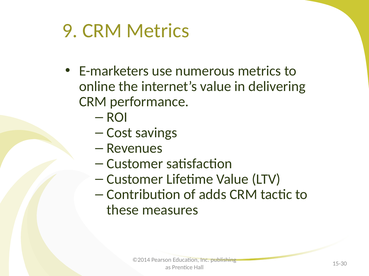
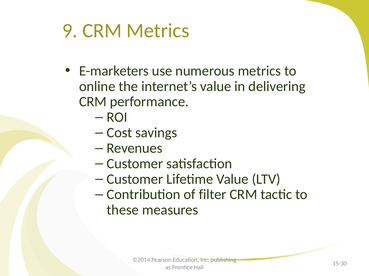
adds: adds -> filter
